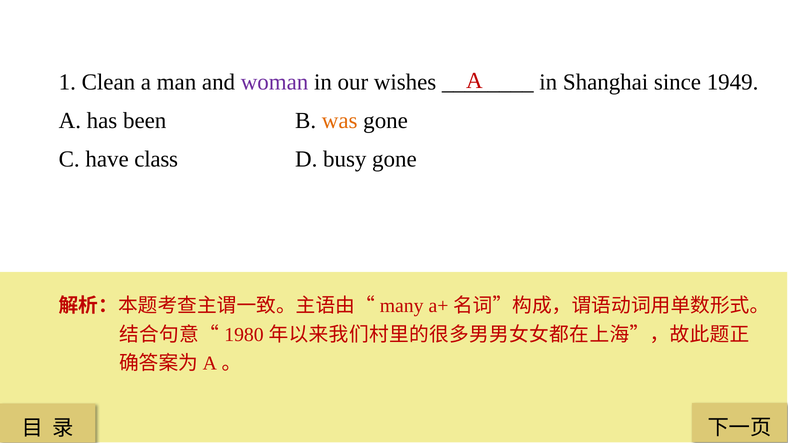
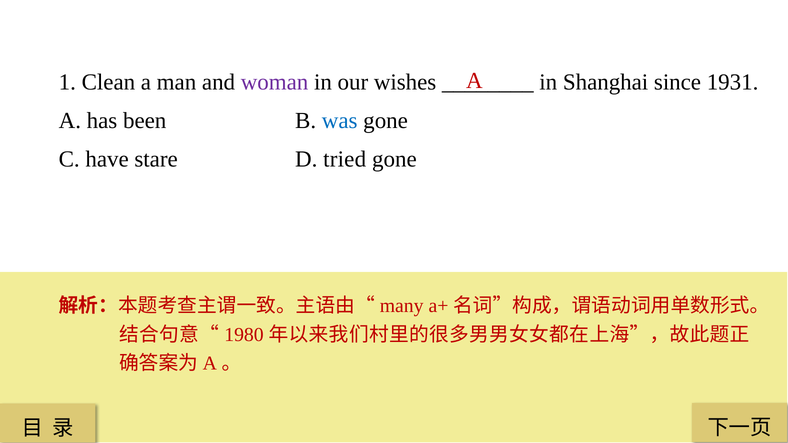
1949: 1949 -> 1931
was colour: orange -> blue
class: class -> stare
busy: busy -> tried
